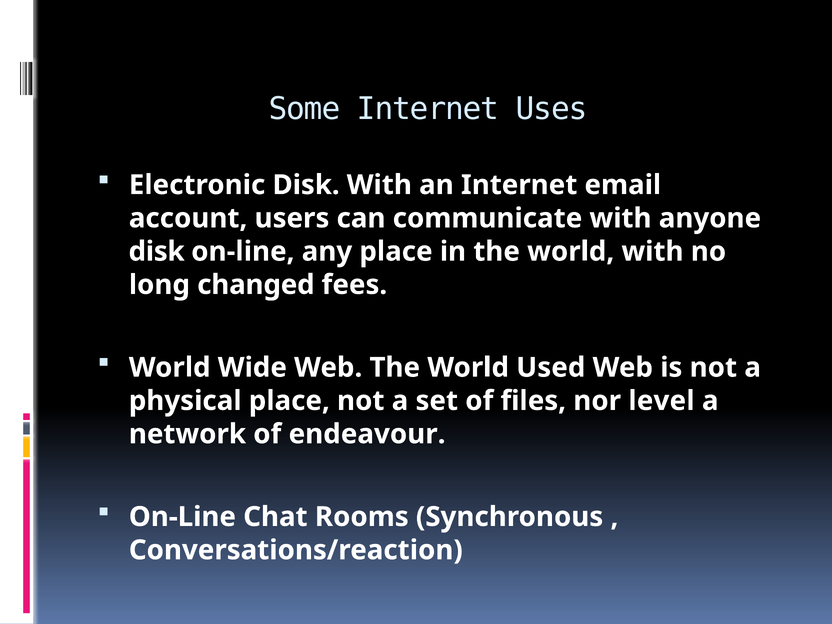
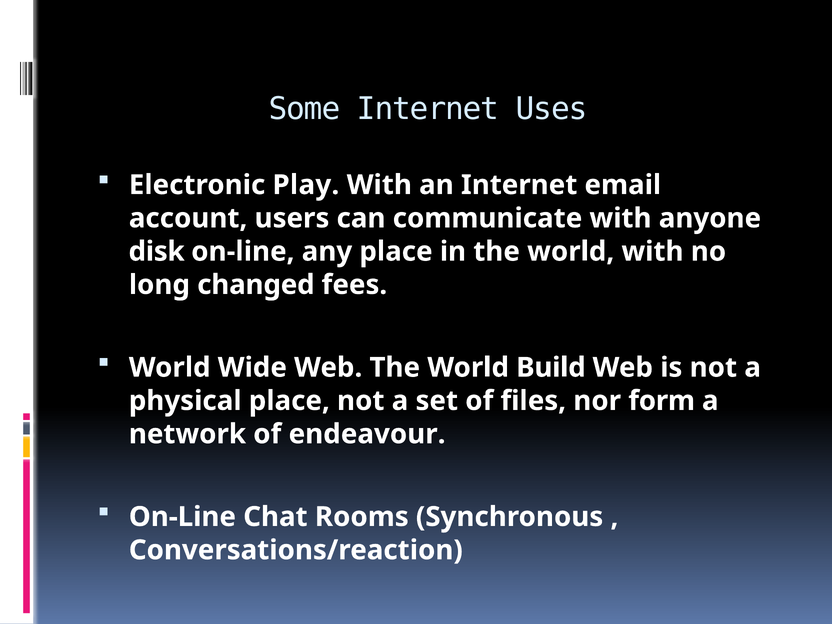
Electronic Disk: Disk -> Play
Used: Used -> Build
level: level -> form
